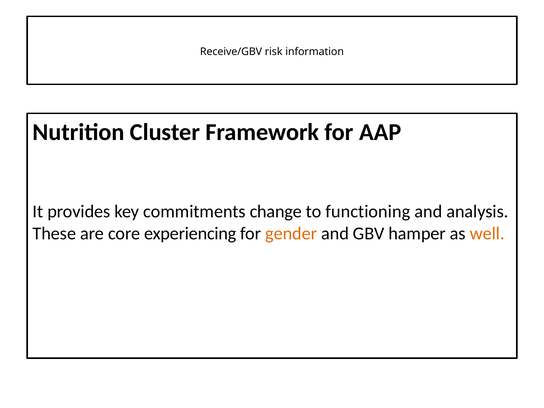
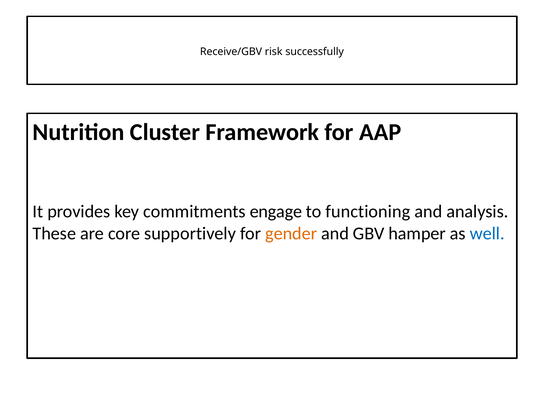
information: information -> successfully
change: change -> engage
experiencing: experiencing -> supportively
well colour: orange -> blue
